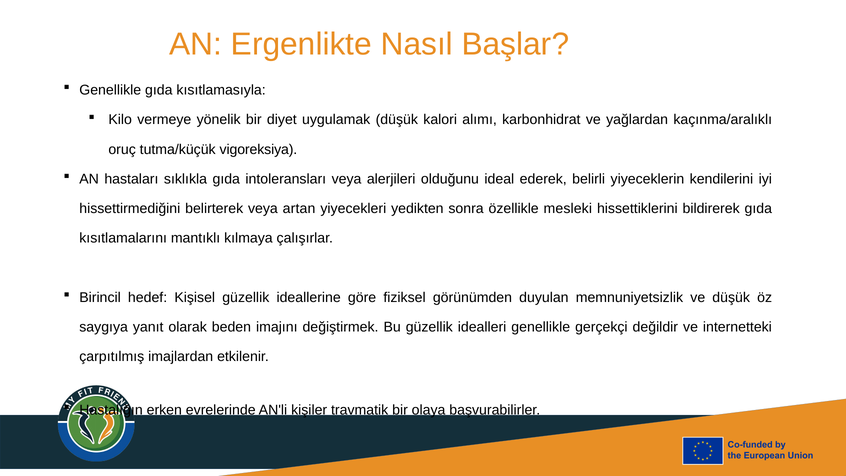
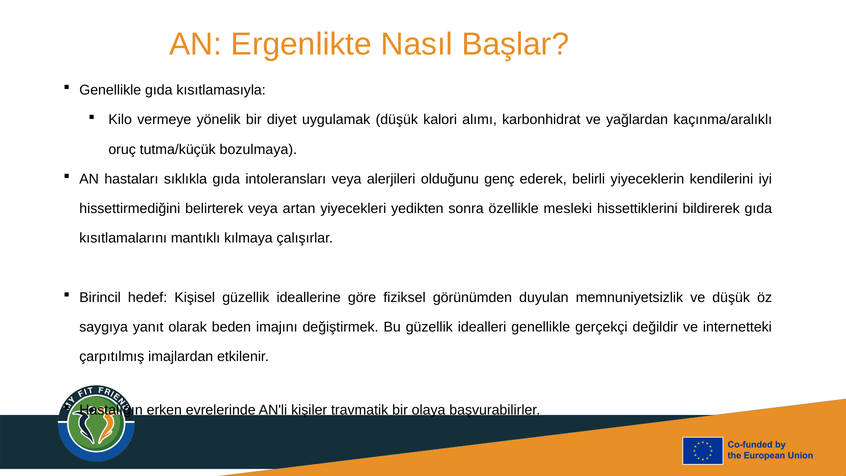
vigoreksiya: vigoreksiya -> bozulmaya
ideal: ideal -> genç
